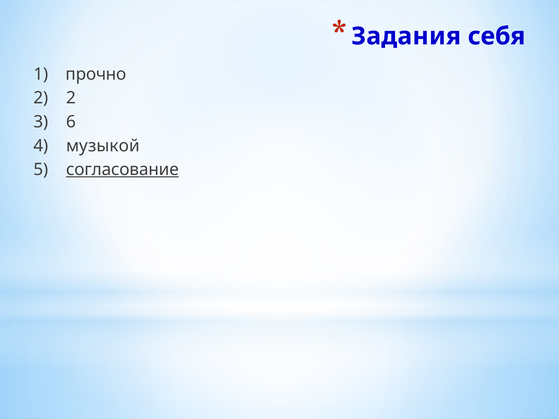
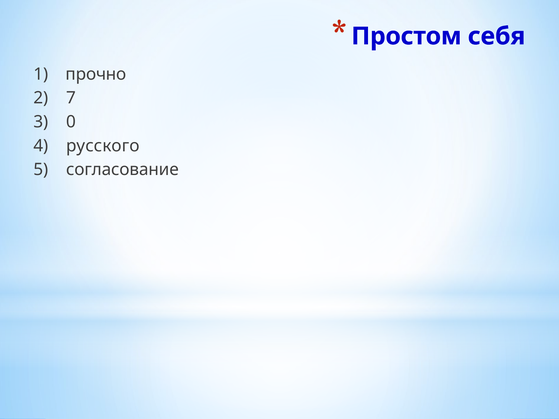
Задания: Задания -> Простом
2 2: 2 -> 7
6: 6 -> 0
музыкой: музыкой -> русского
согласование underline: present -> none
